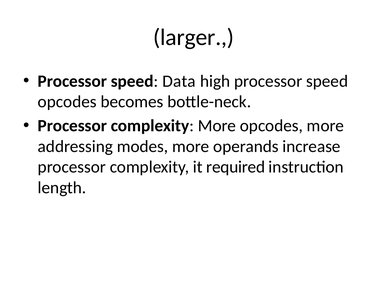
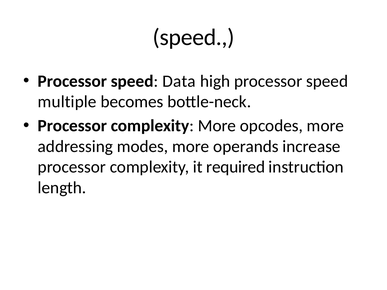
larger at (194, 37): larger -> speed
opcodes at (67, 102): opcodes -> multiple
